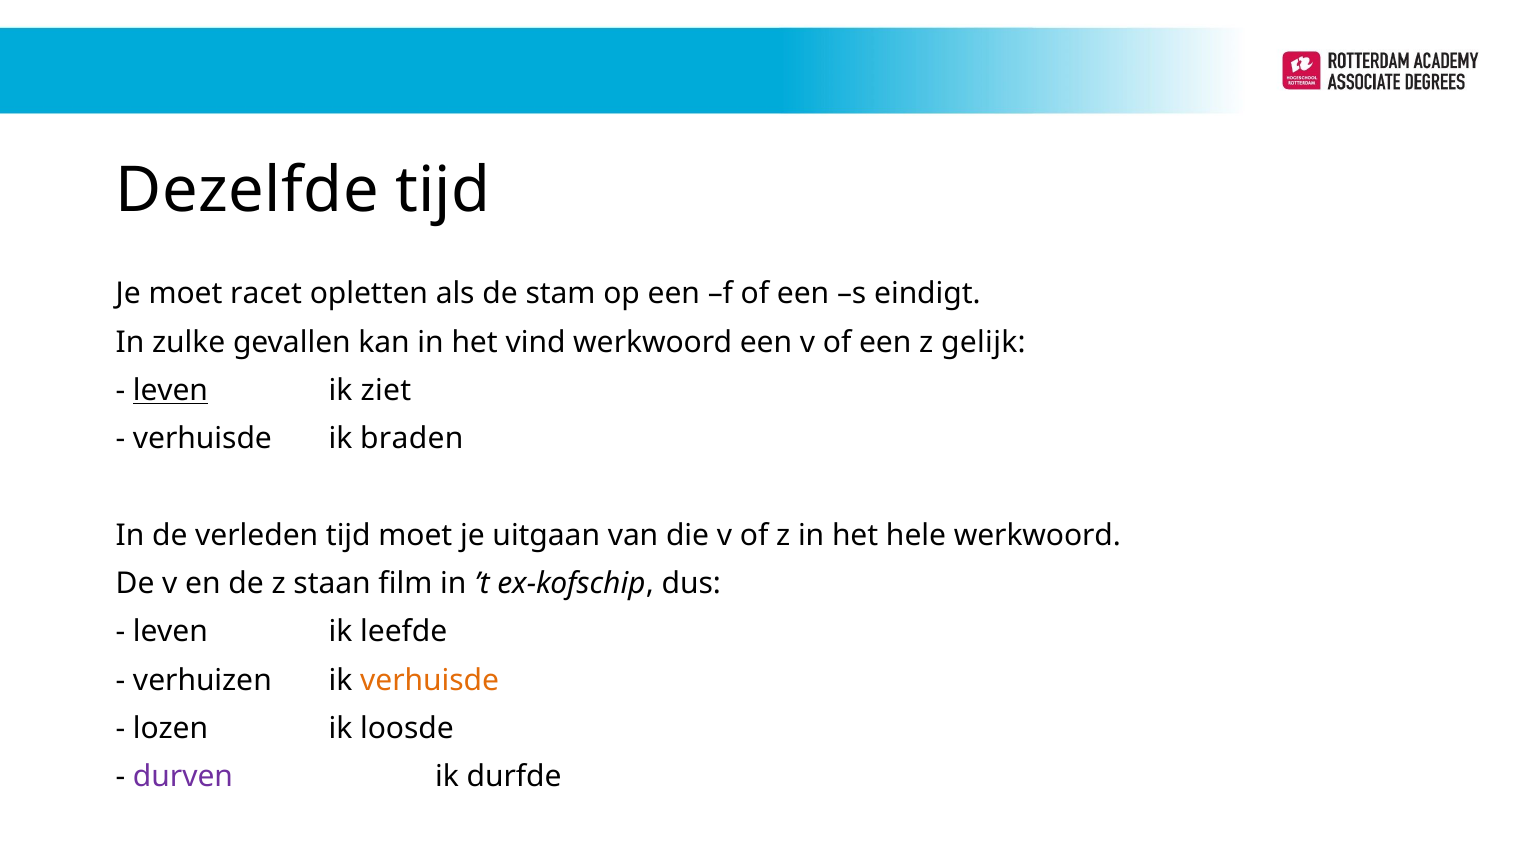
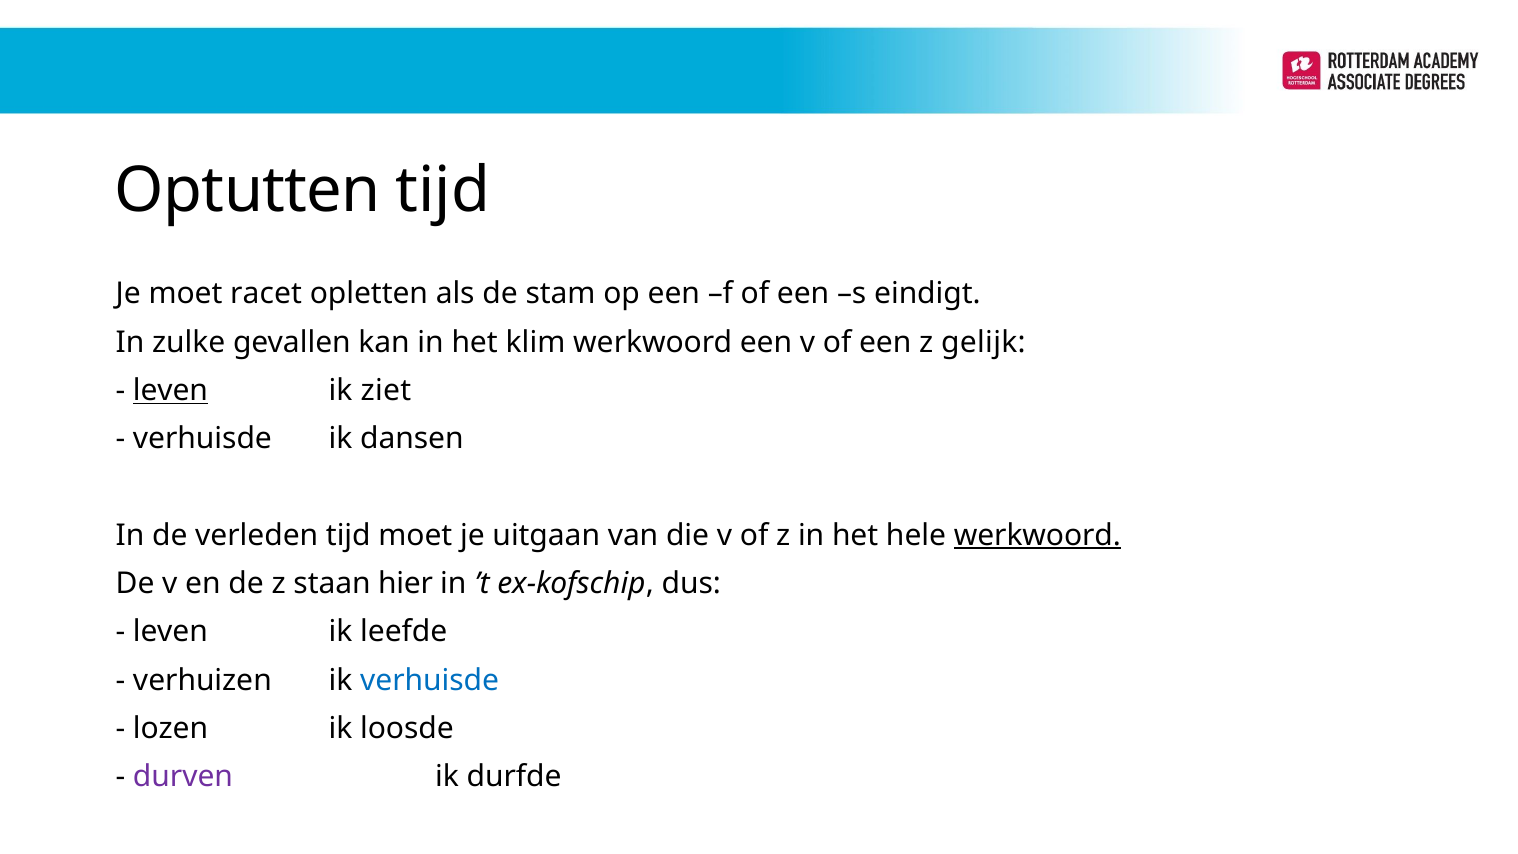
Dezelfde: Dezelfde -> Optutten
vind: vind -> klim
braden: braden -> dansen
werkwoord at (1037, 535) underline: none -> present
film: film -> hier
verhuisde at (430, 680) colour: orange -> blue
